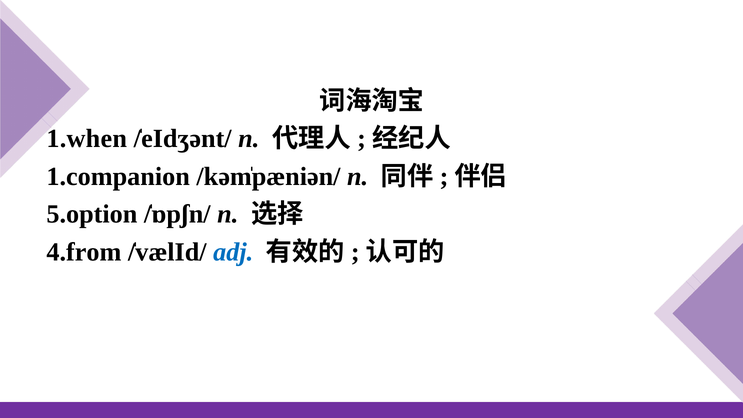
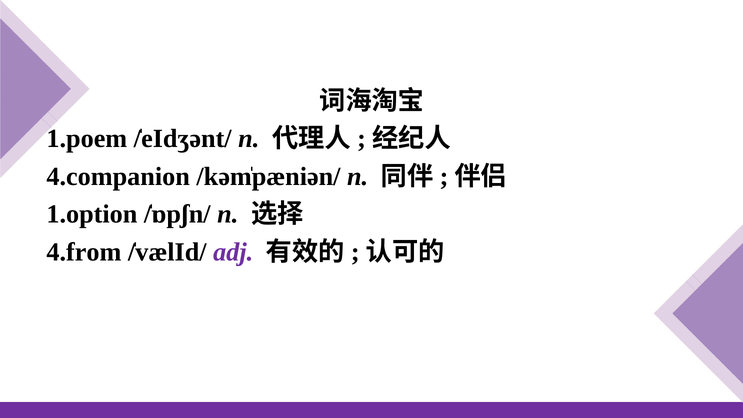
1.when: 1.when -> 1.poem
1.companion: 1.companion -> 4.companion
5.option: 5.option -> 1.option
adj colour: blue -> purple
